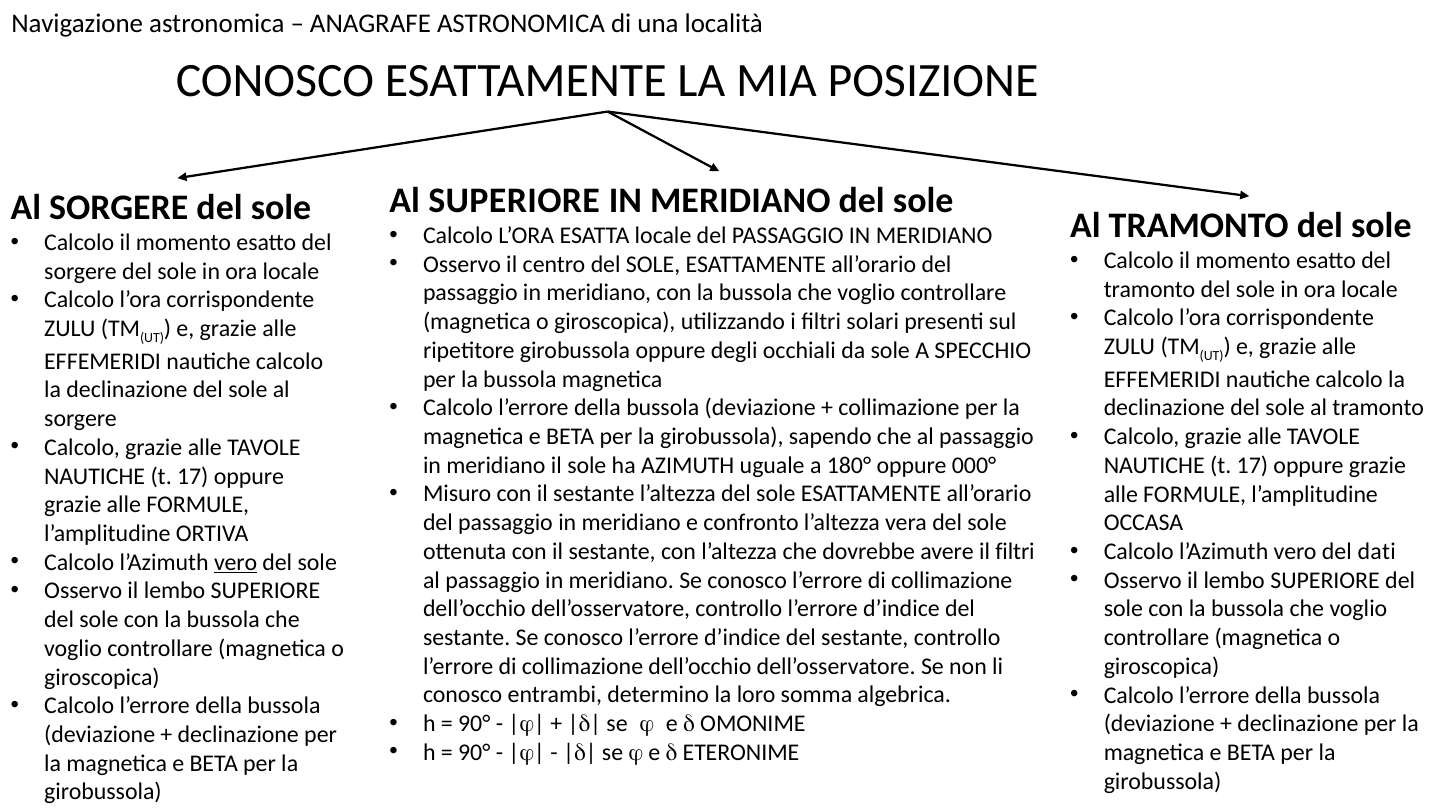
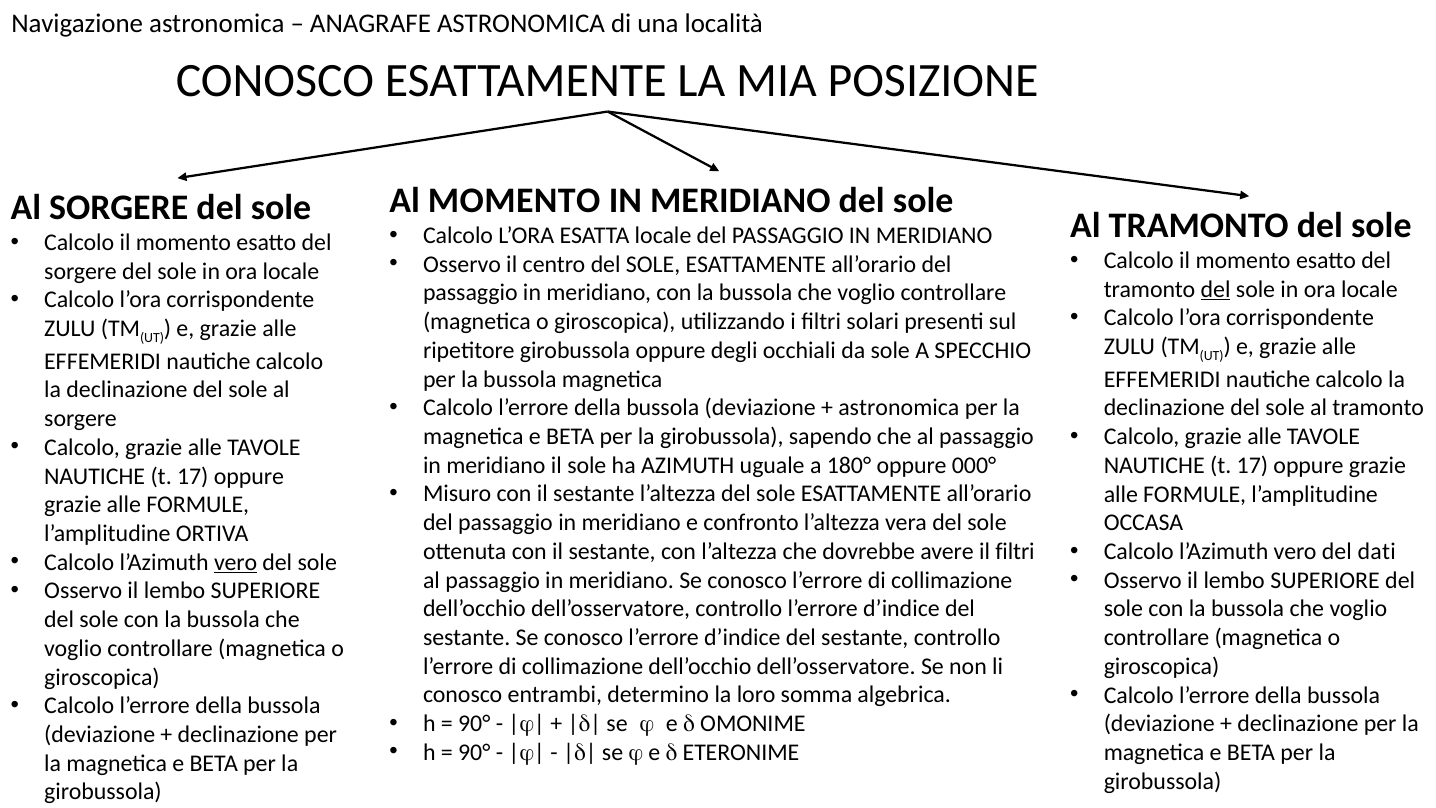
Al SUPERIORE: SUPERIORE -> MOMENTO
del at (1216, 289) underline: none -> present
collimazione at (899, 408): collimazione -> astronomica
